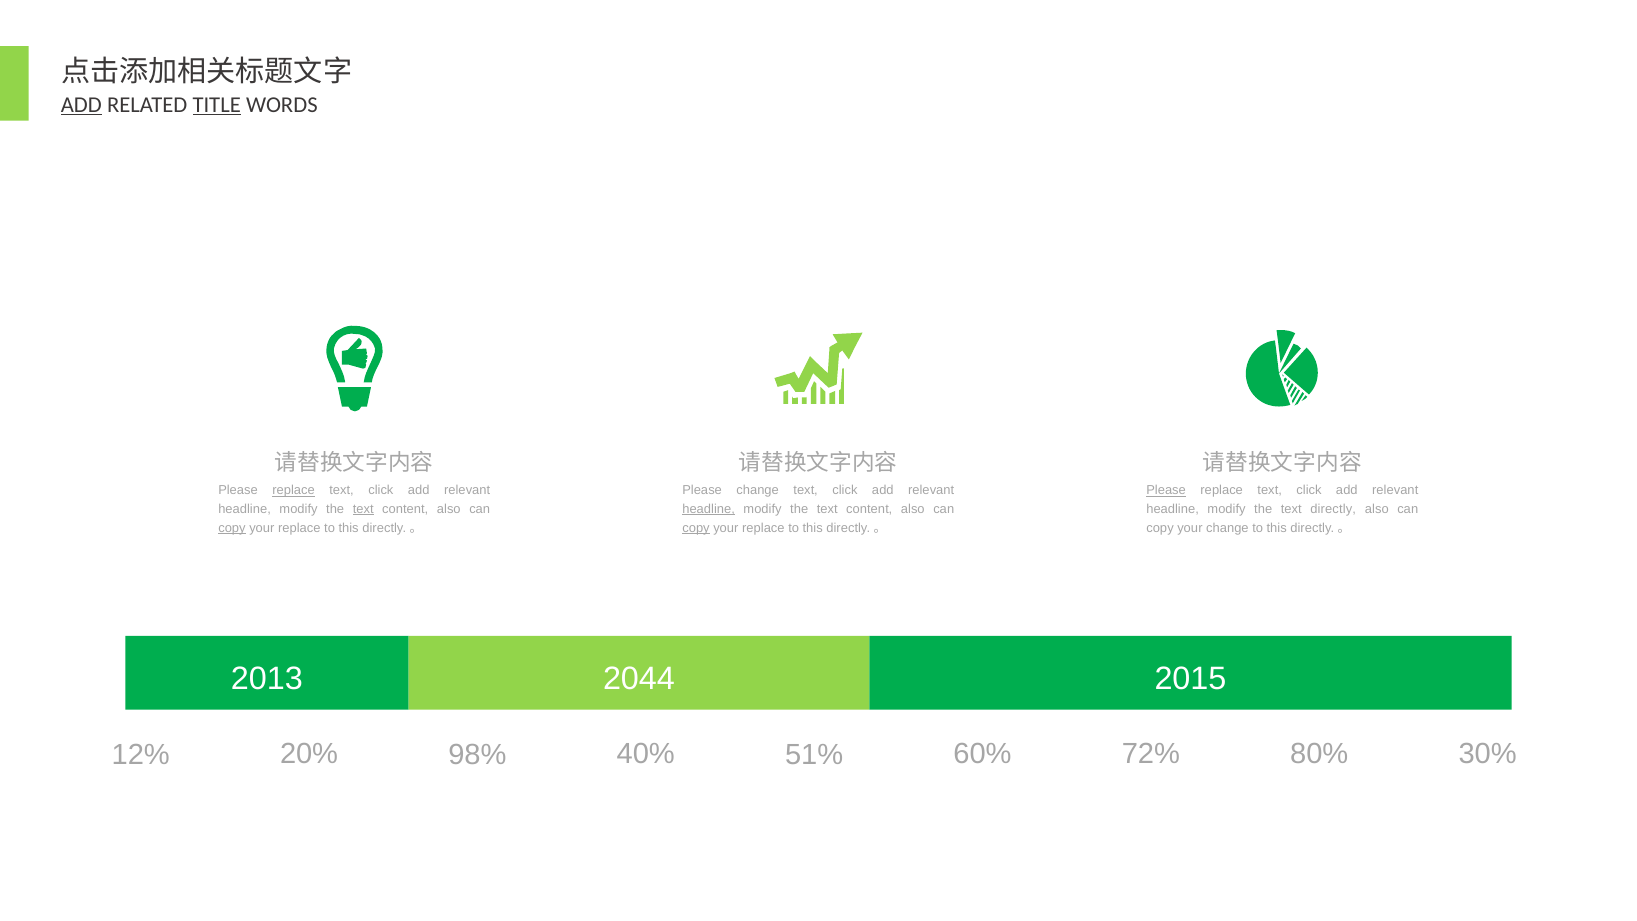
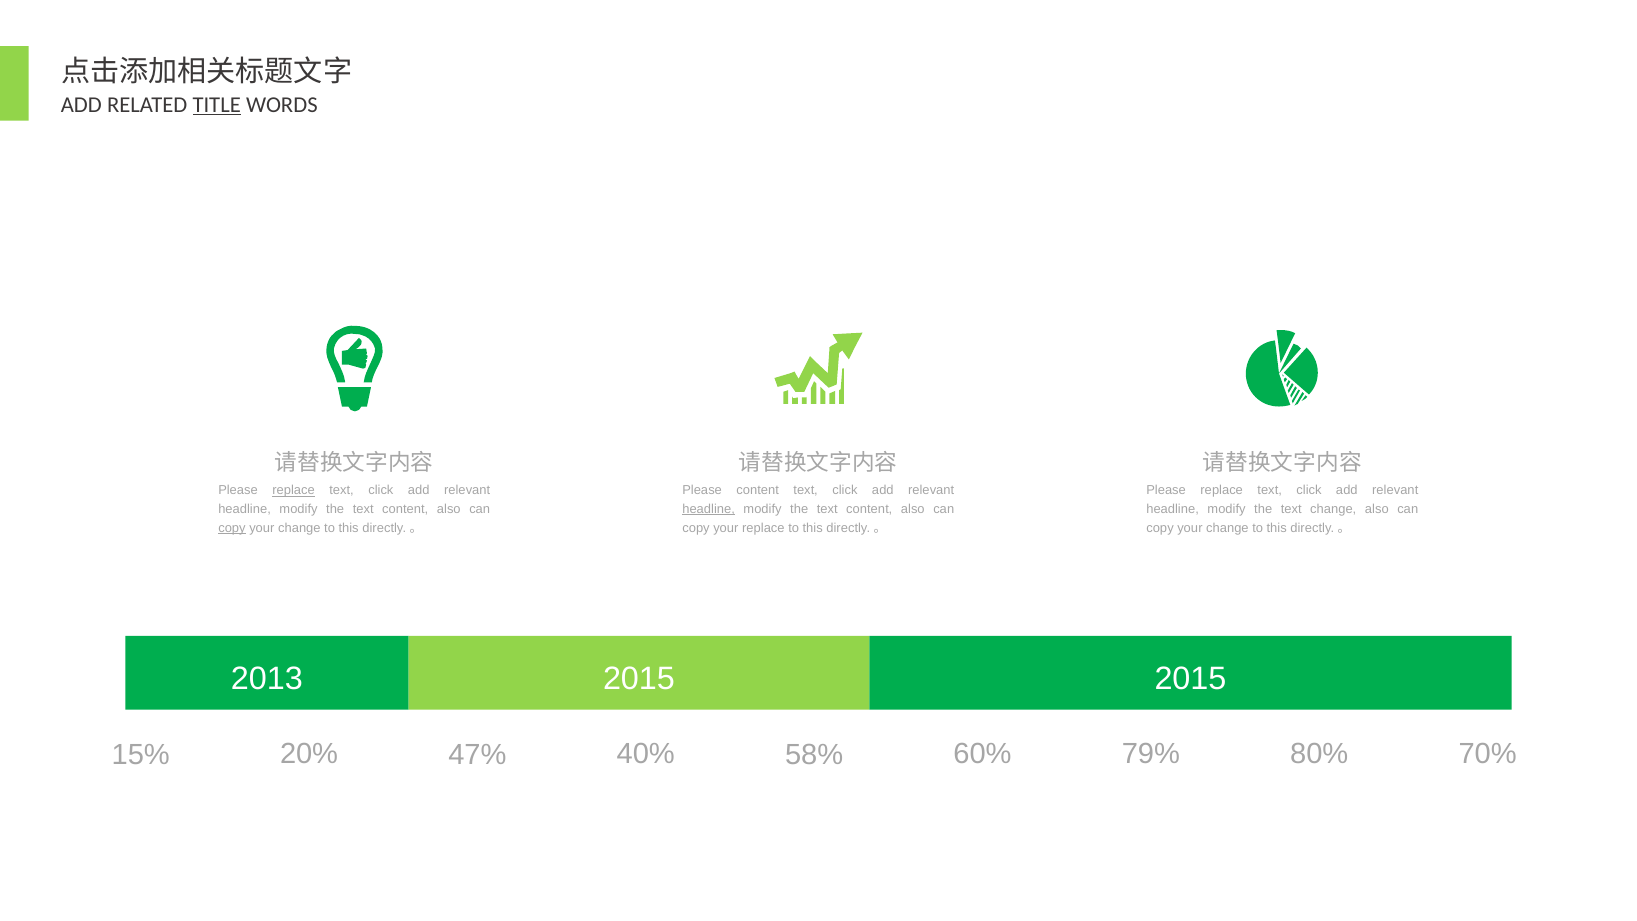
ADD at (81, 105) underline: present -> none
Please change: change -> content
Please at (1166, 491) underline: present -> none
text at (363, 509) underline: present -> none
text directly: directly -> change
replace at (299, 528): replace -> change
copy at (696, 528) underline: present -> none
2013 2044: 2044 -> 2015
12%: 12% -> 15%
98%: 98% -> 47%
51%: 51% -> 58%
72%: 72% -> 79%
30%: 30% -> 70%
